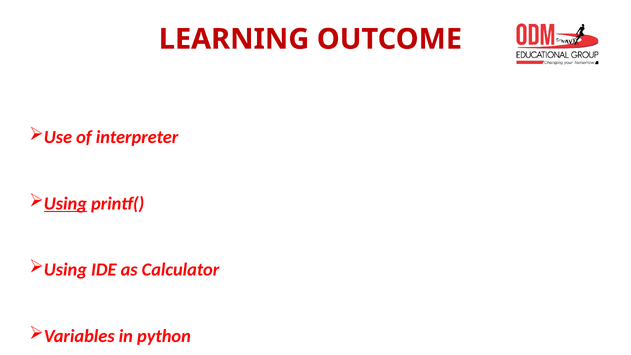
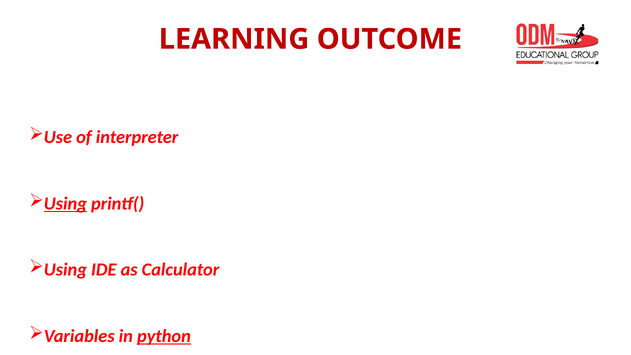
python underline: none -> present
